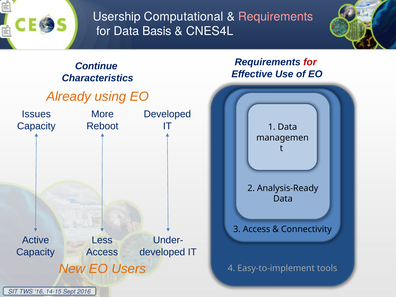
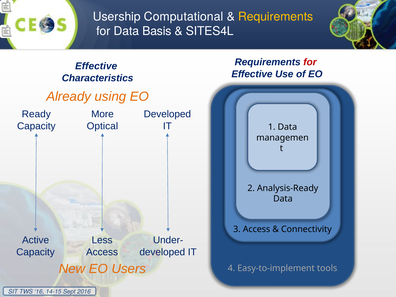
Requirements at (276, 17) colour: pink -> yellow
CNES4L: CNES4L -> SITES4L
Continue at (96, 66): Continue -> Effective
Issues: Issues -> Ready
Reboot: Reboot -> Optical
